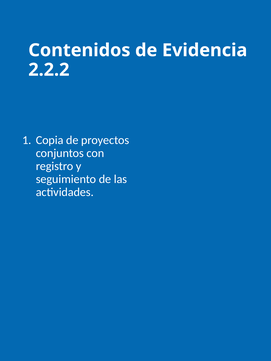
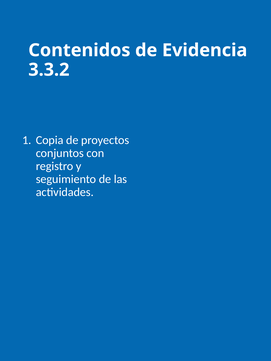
2.2.2: 2.2.2 -> 3.3.2
